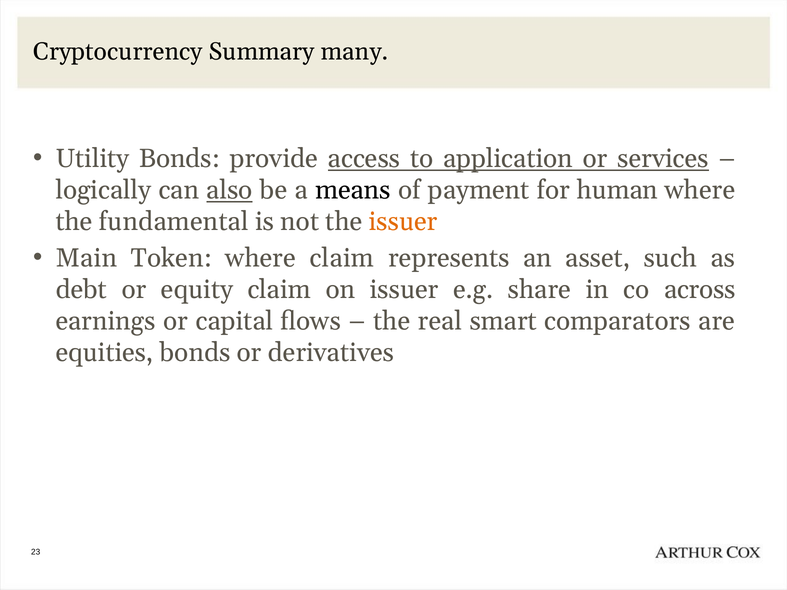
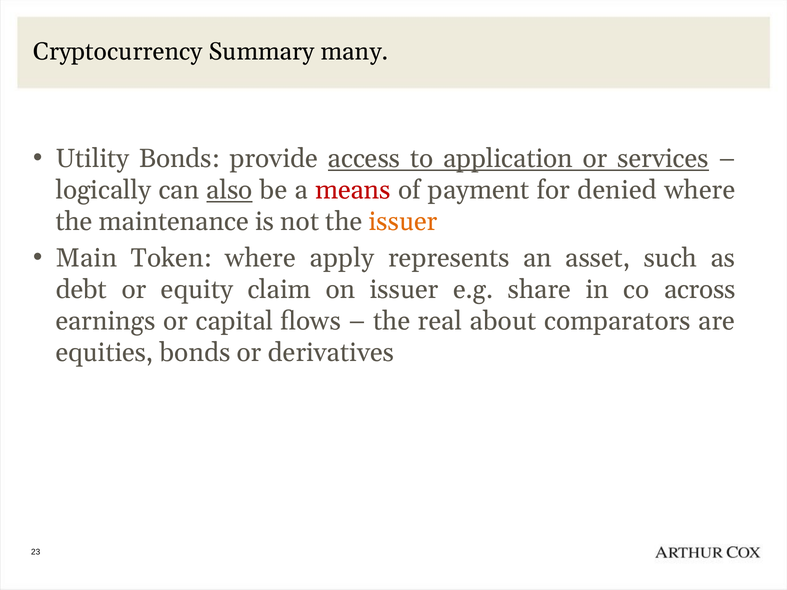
means colour: black -> red
human: human -> denied
fundamental: fundamental -> maintenance
where claim: claim -> apply
smart: smart -> about
